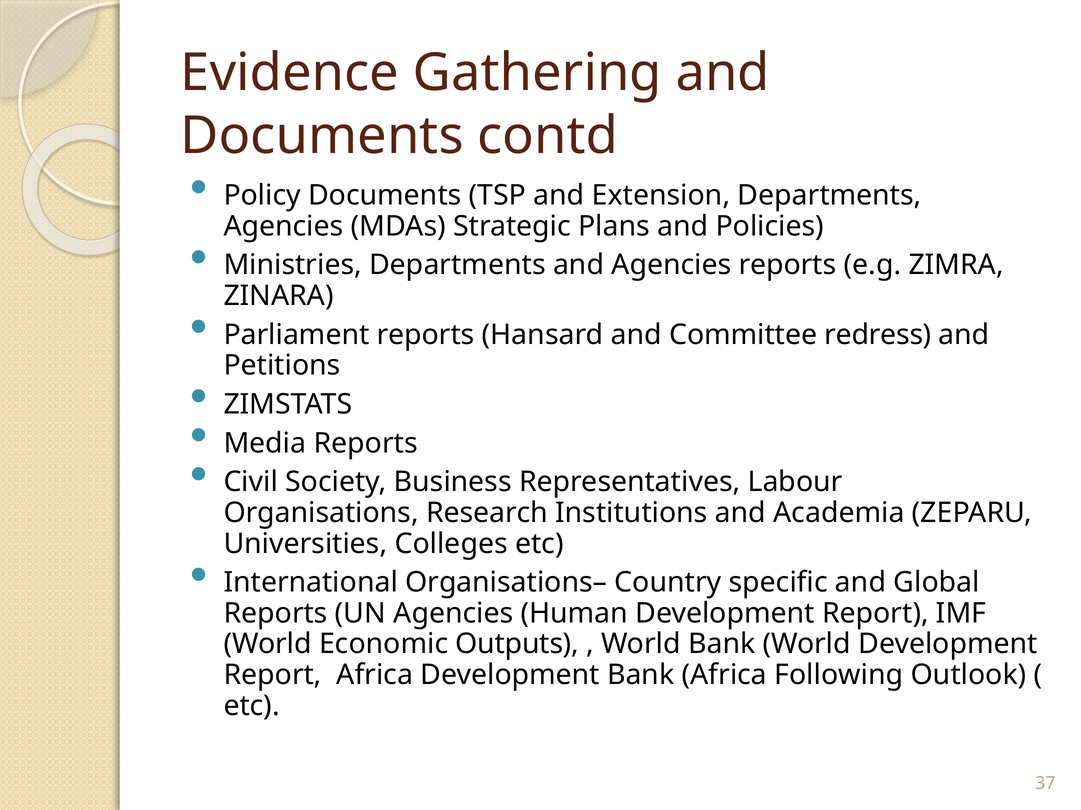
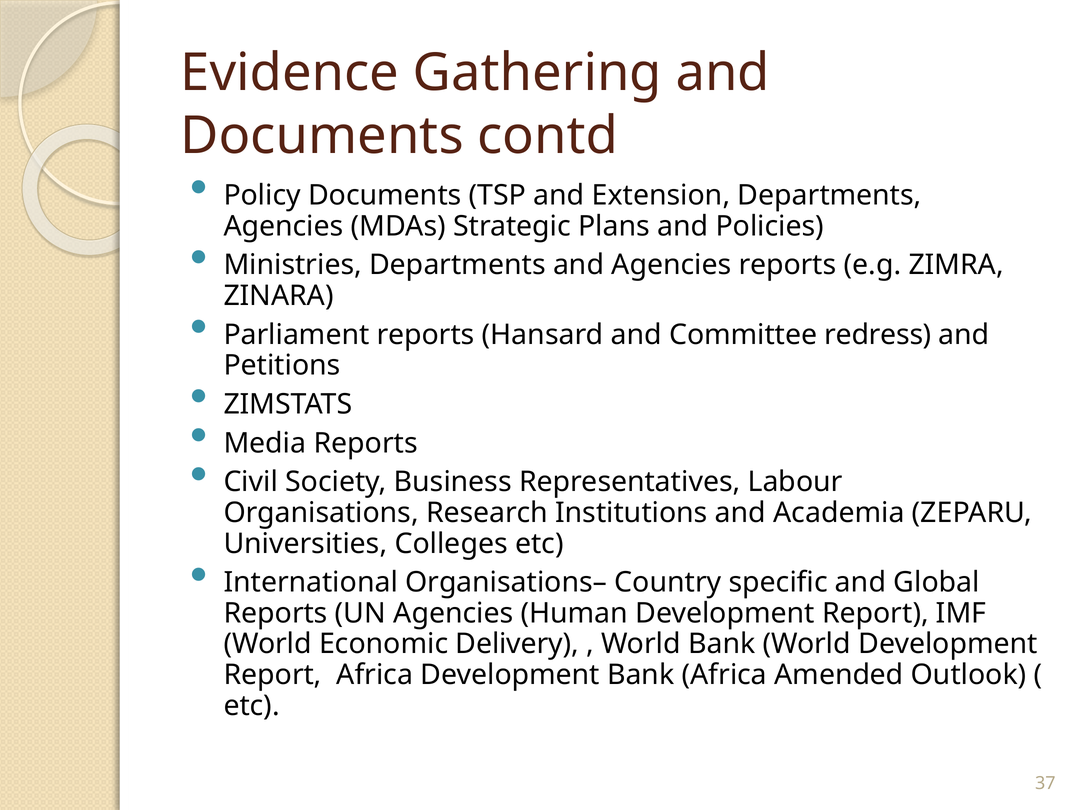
Outputs: Outputs -> Delivery
Following: Following -> Amended
